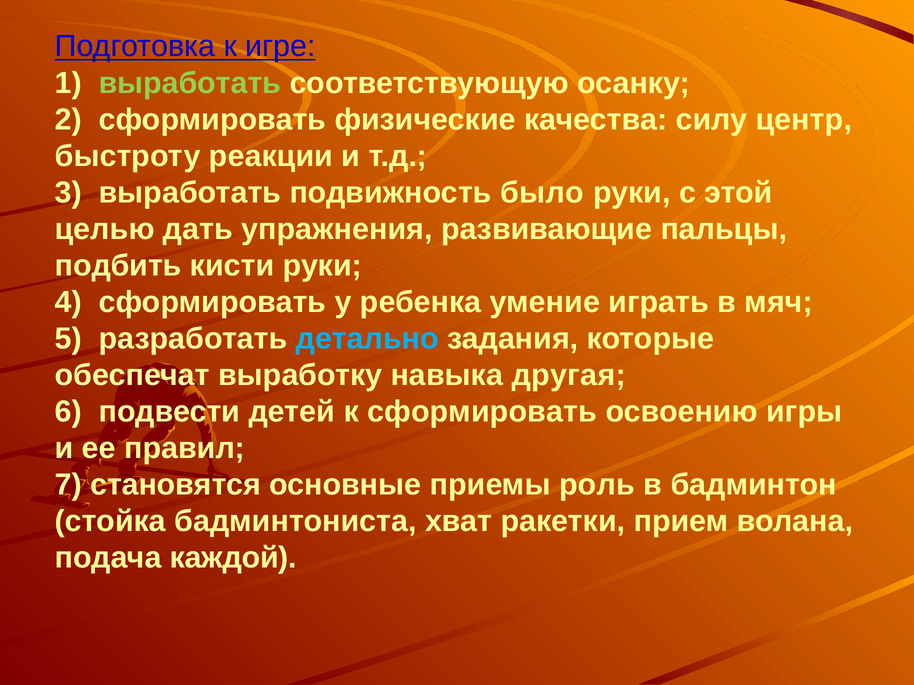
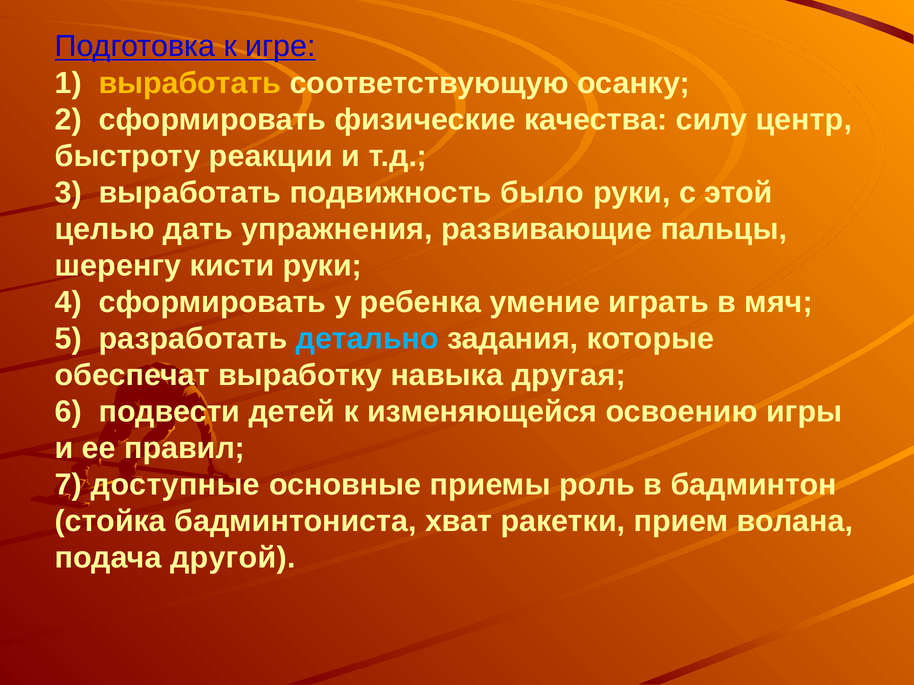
выработать at (190, 83) colour: light green -> yellow
подбить: подбить -> шеренгу
к сформировать: сформировать -> изменяющейся
становятся: становятся -> доступные
каждой: каждой -> другой
